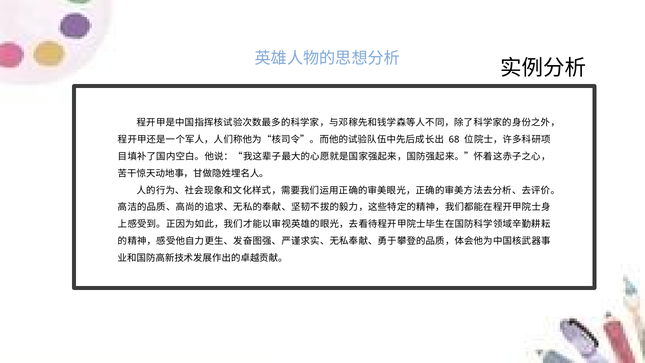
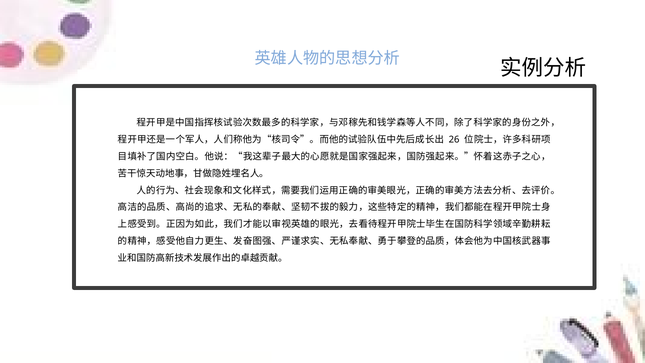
68: 68 -> 26
